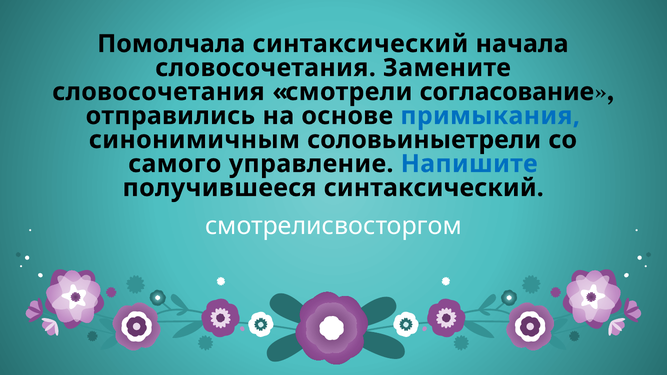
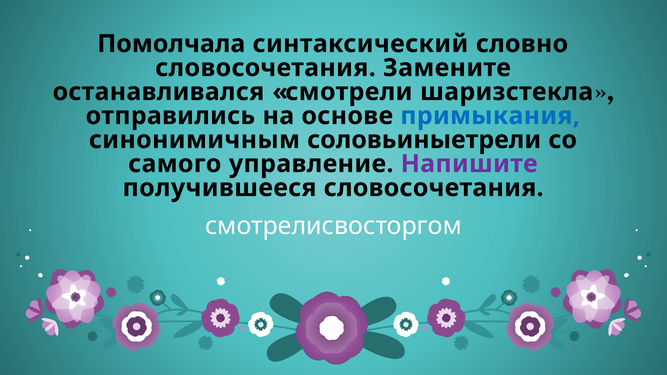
начала: начала -> словно
словосочетания at (158, 92): словосочетания -> останавливался
согласование: согласование -> шаризстекла
Напишите colour: blue -> purple
получившееся синтаксический: синтаксический -> словосочетания
